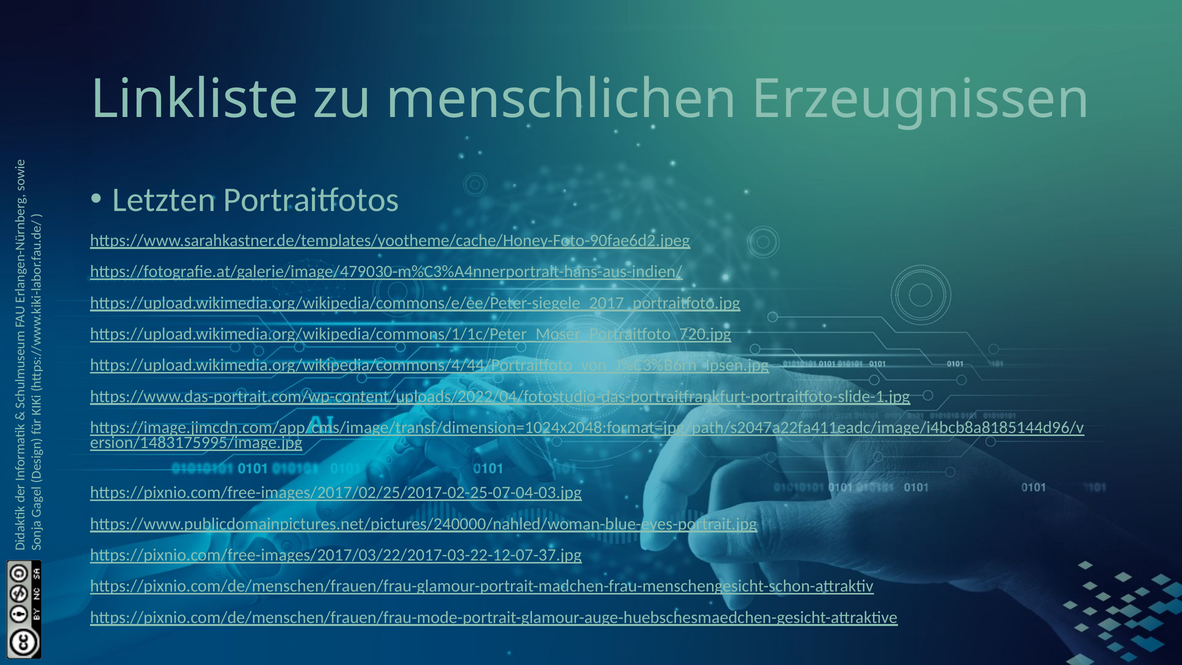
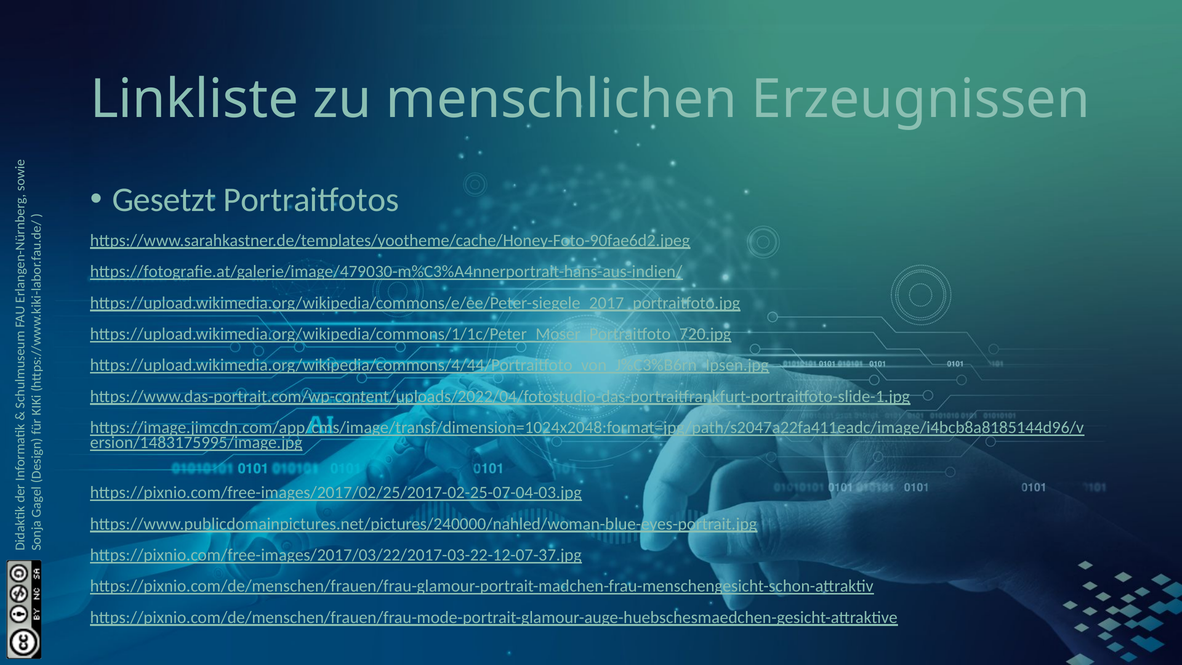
Letzten: Letzten -> Gesetzt
